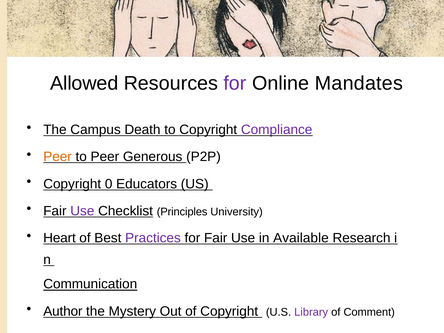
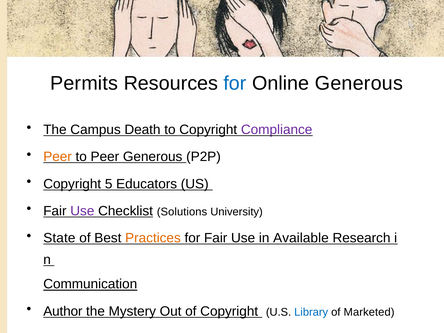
Allowed: Allowed -> Permits
for at (235, 83) colour: purple -> blue
Online Mandates: Mandates -> Generous
0: 0 -> 5
Principles: Principles -> Solutions
Heart: Heart -> State
Practices colour: purple -> orange
Library colour: purple -> blue
Comment: Comment -> Marketed
